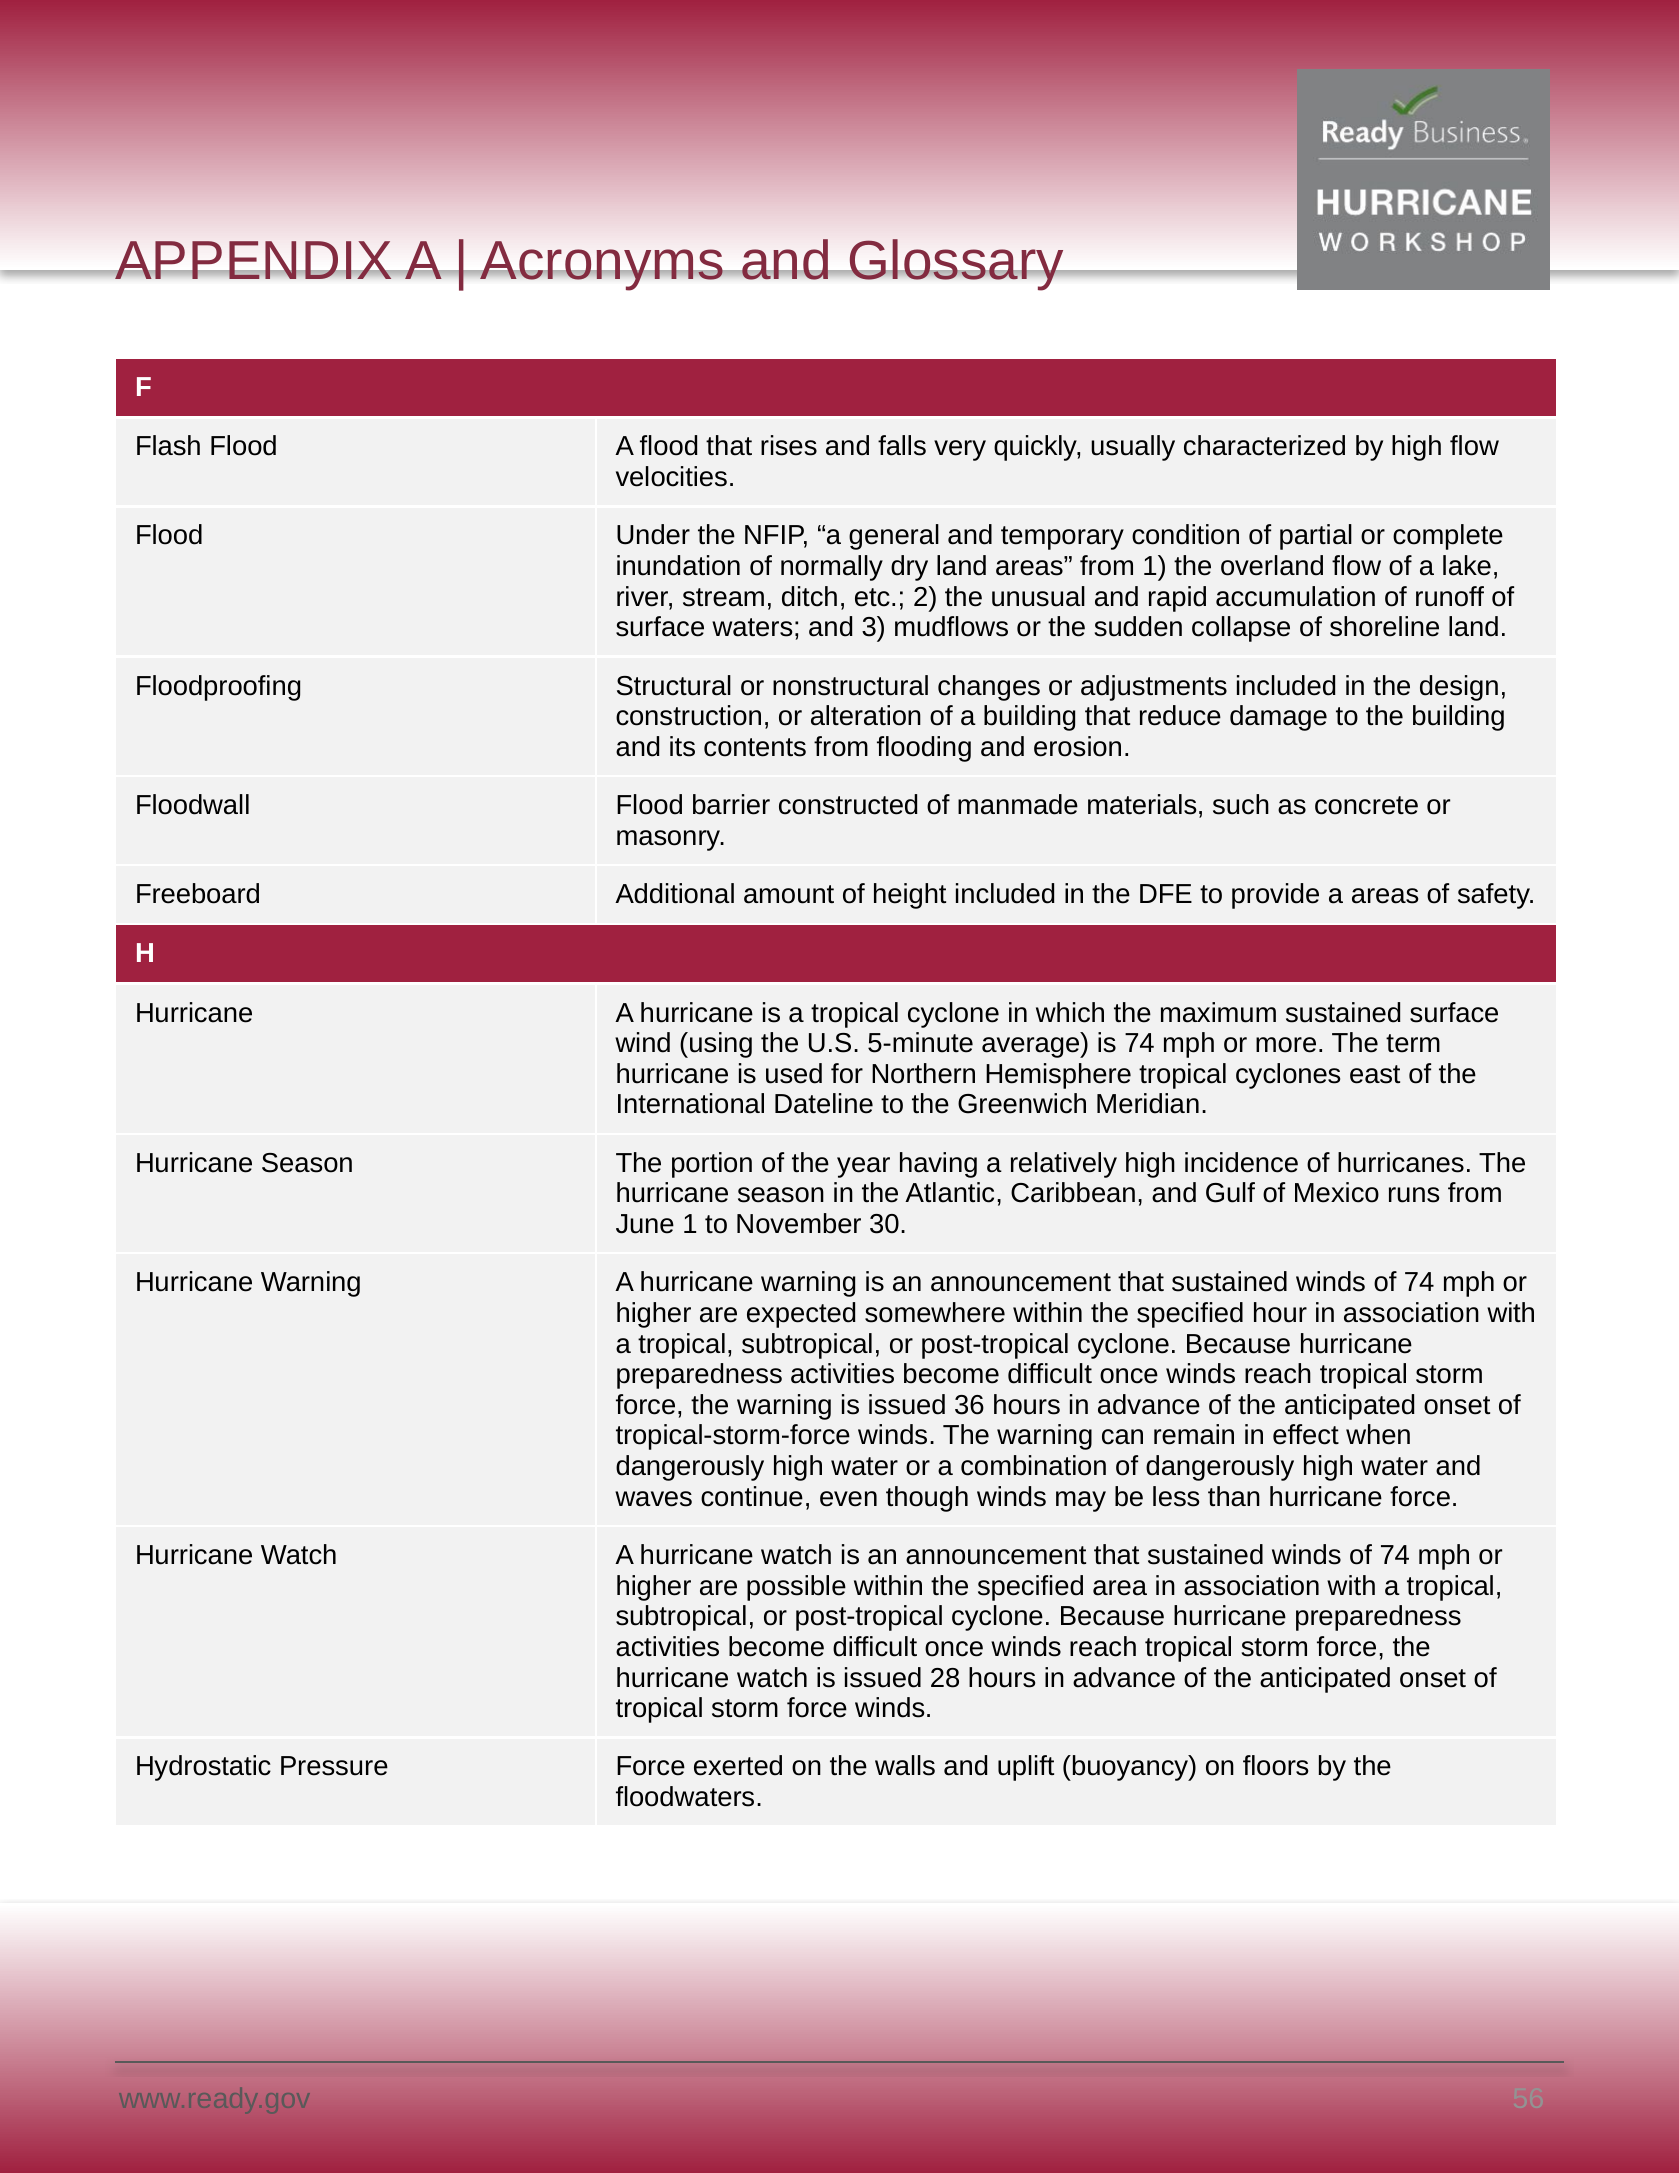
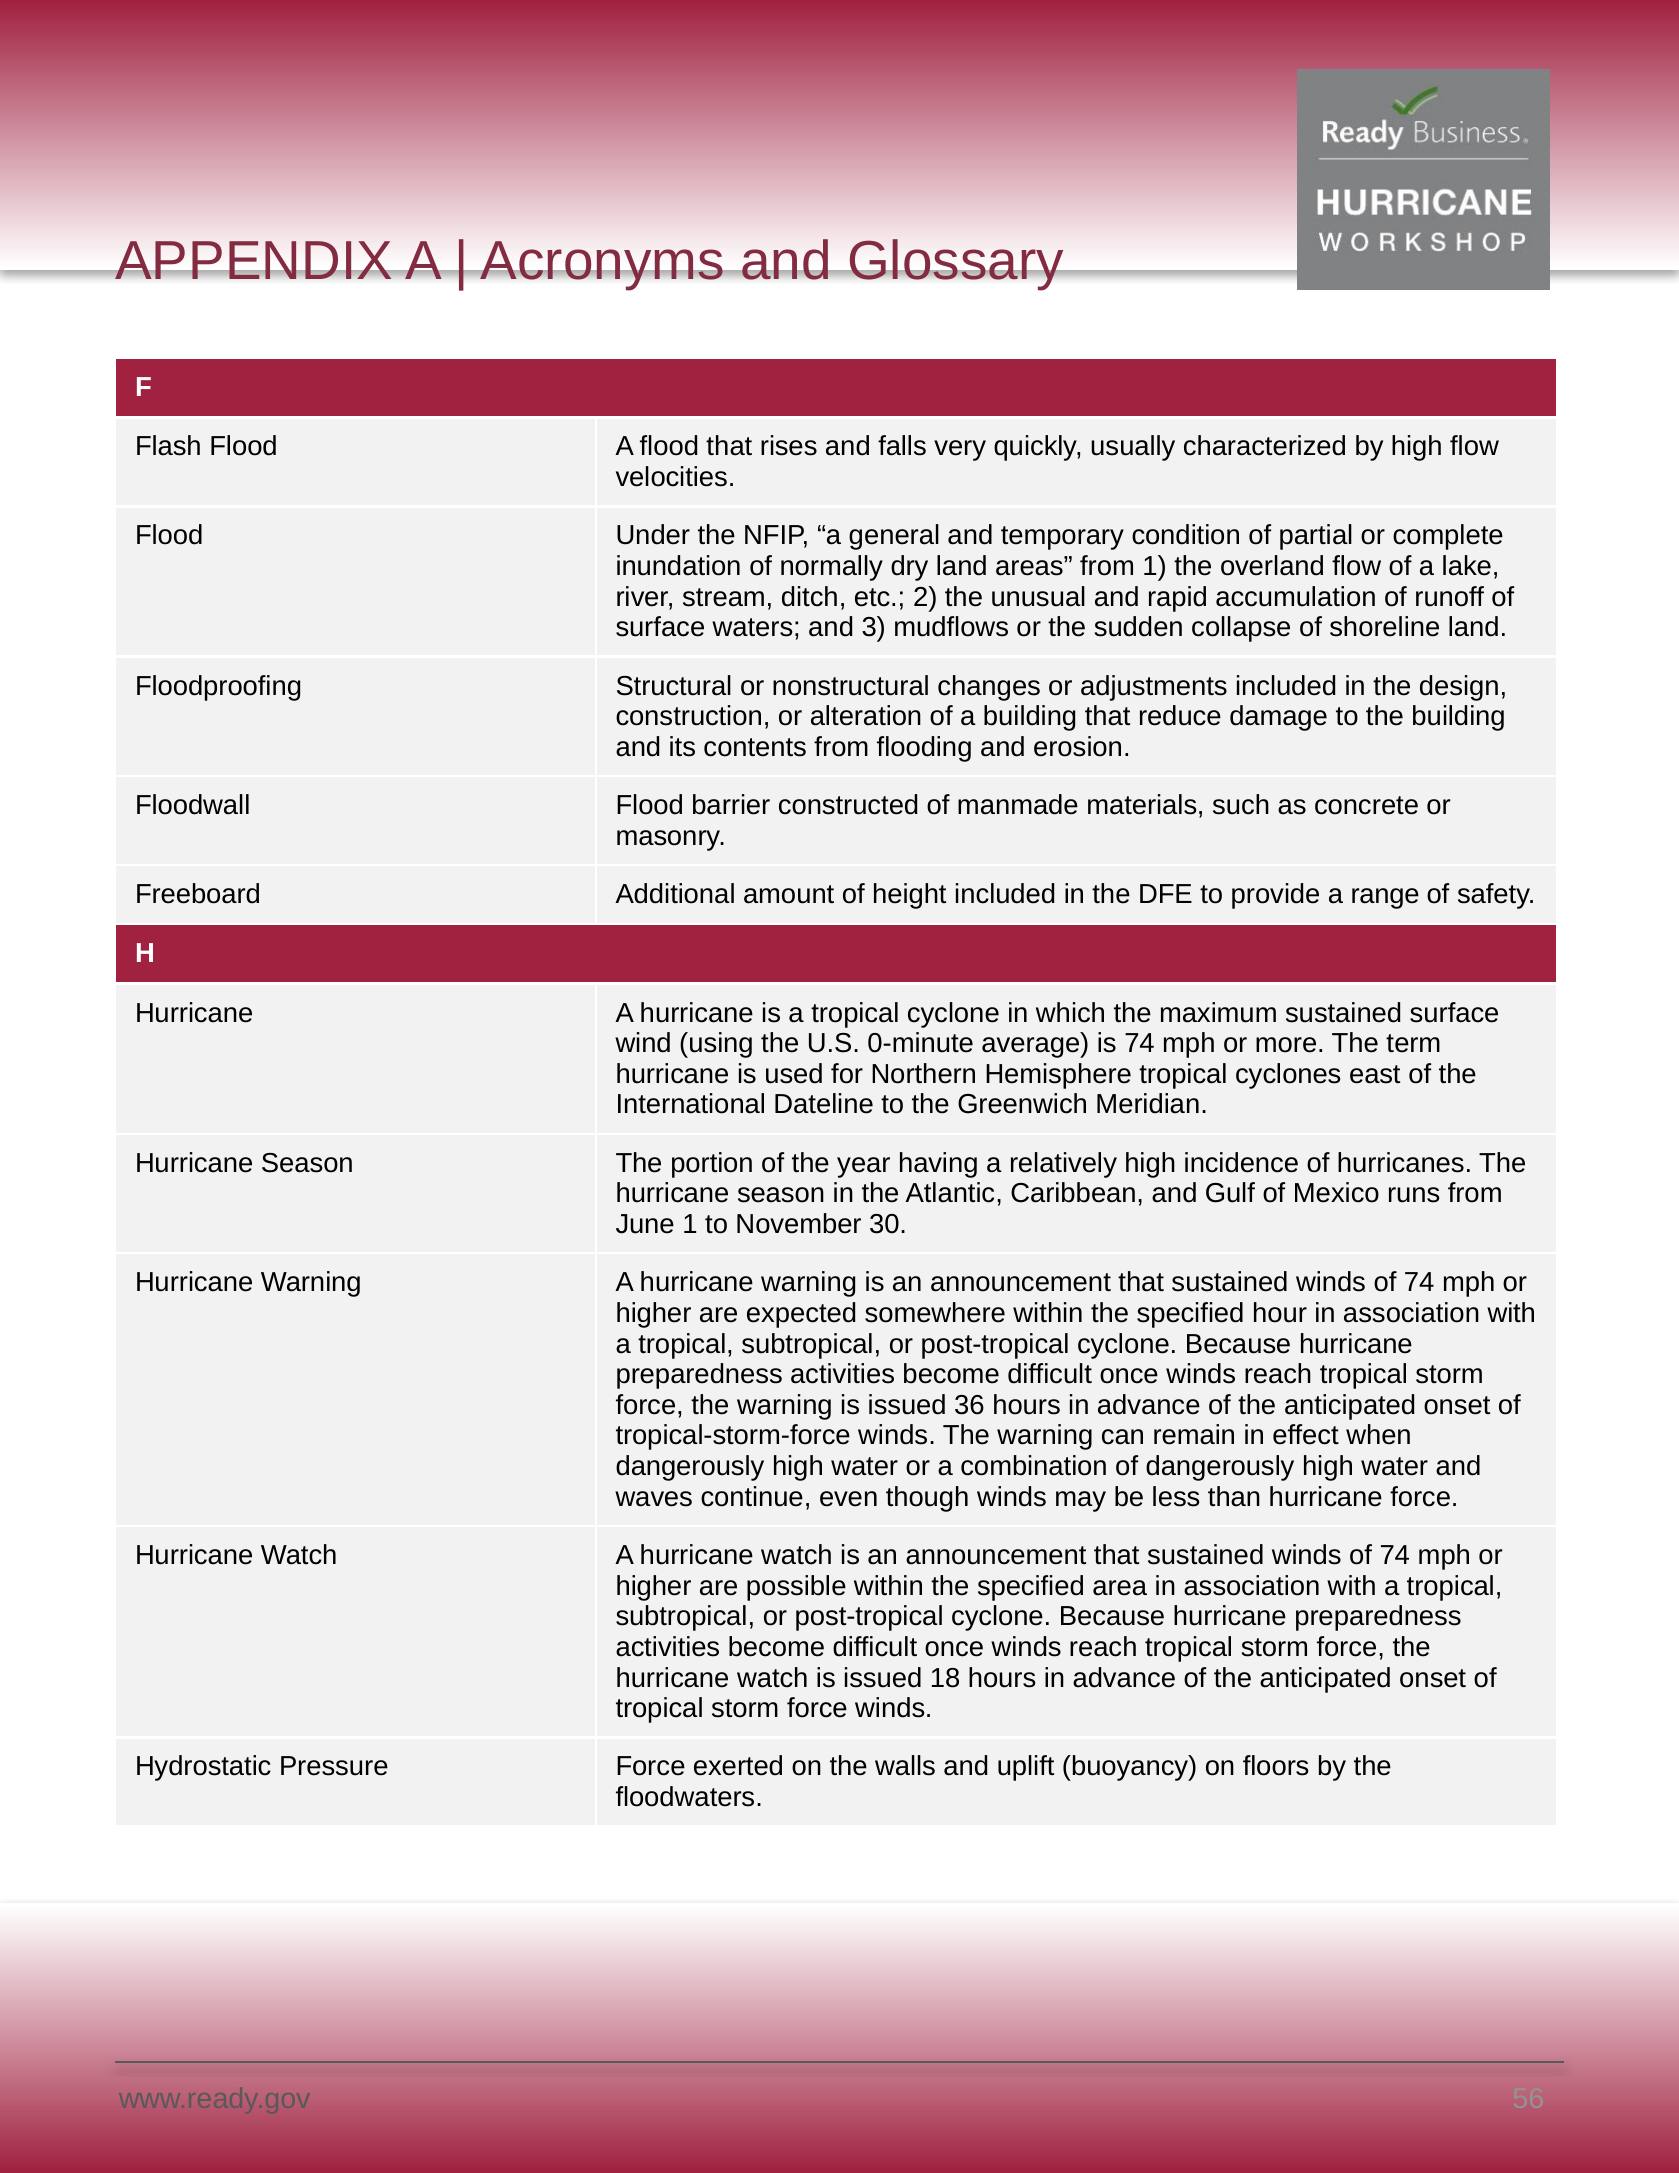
a areas: areas -> range
5-minute: 5-minute -> 0-minute
28: 28 -> 18
